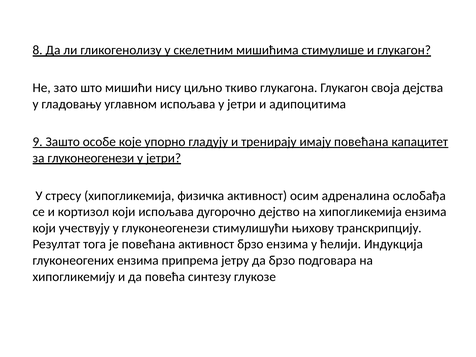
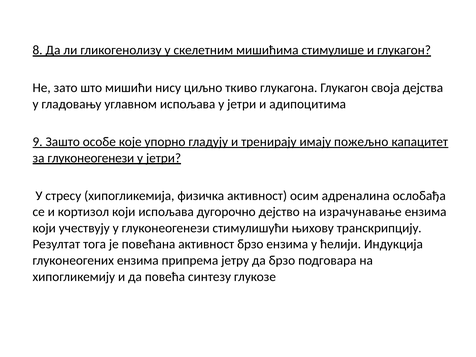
имају повећана: повећана -> пожељно
на хипогликемија: хипогликемија -> израчунавање
